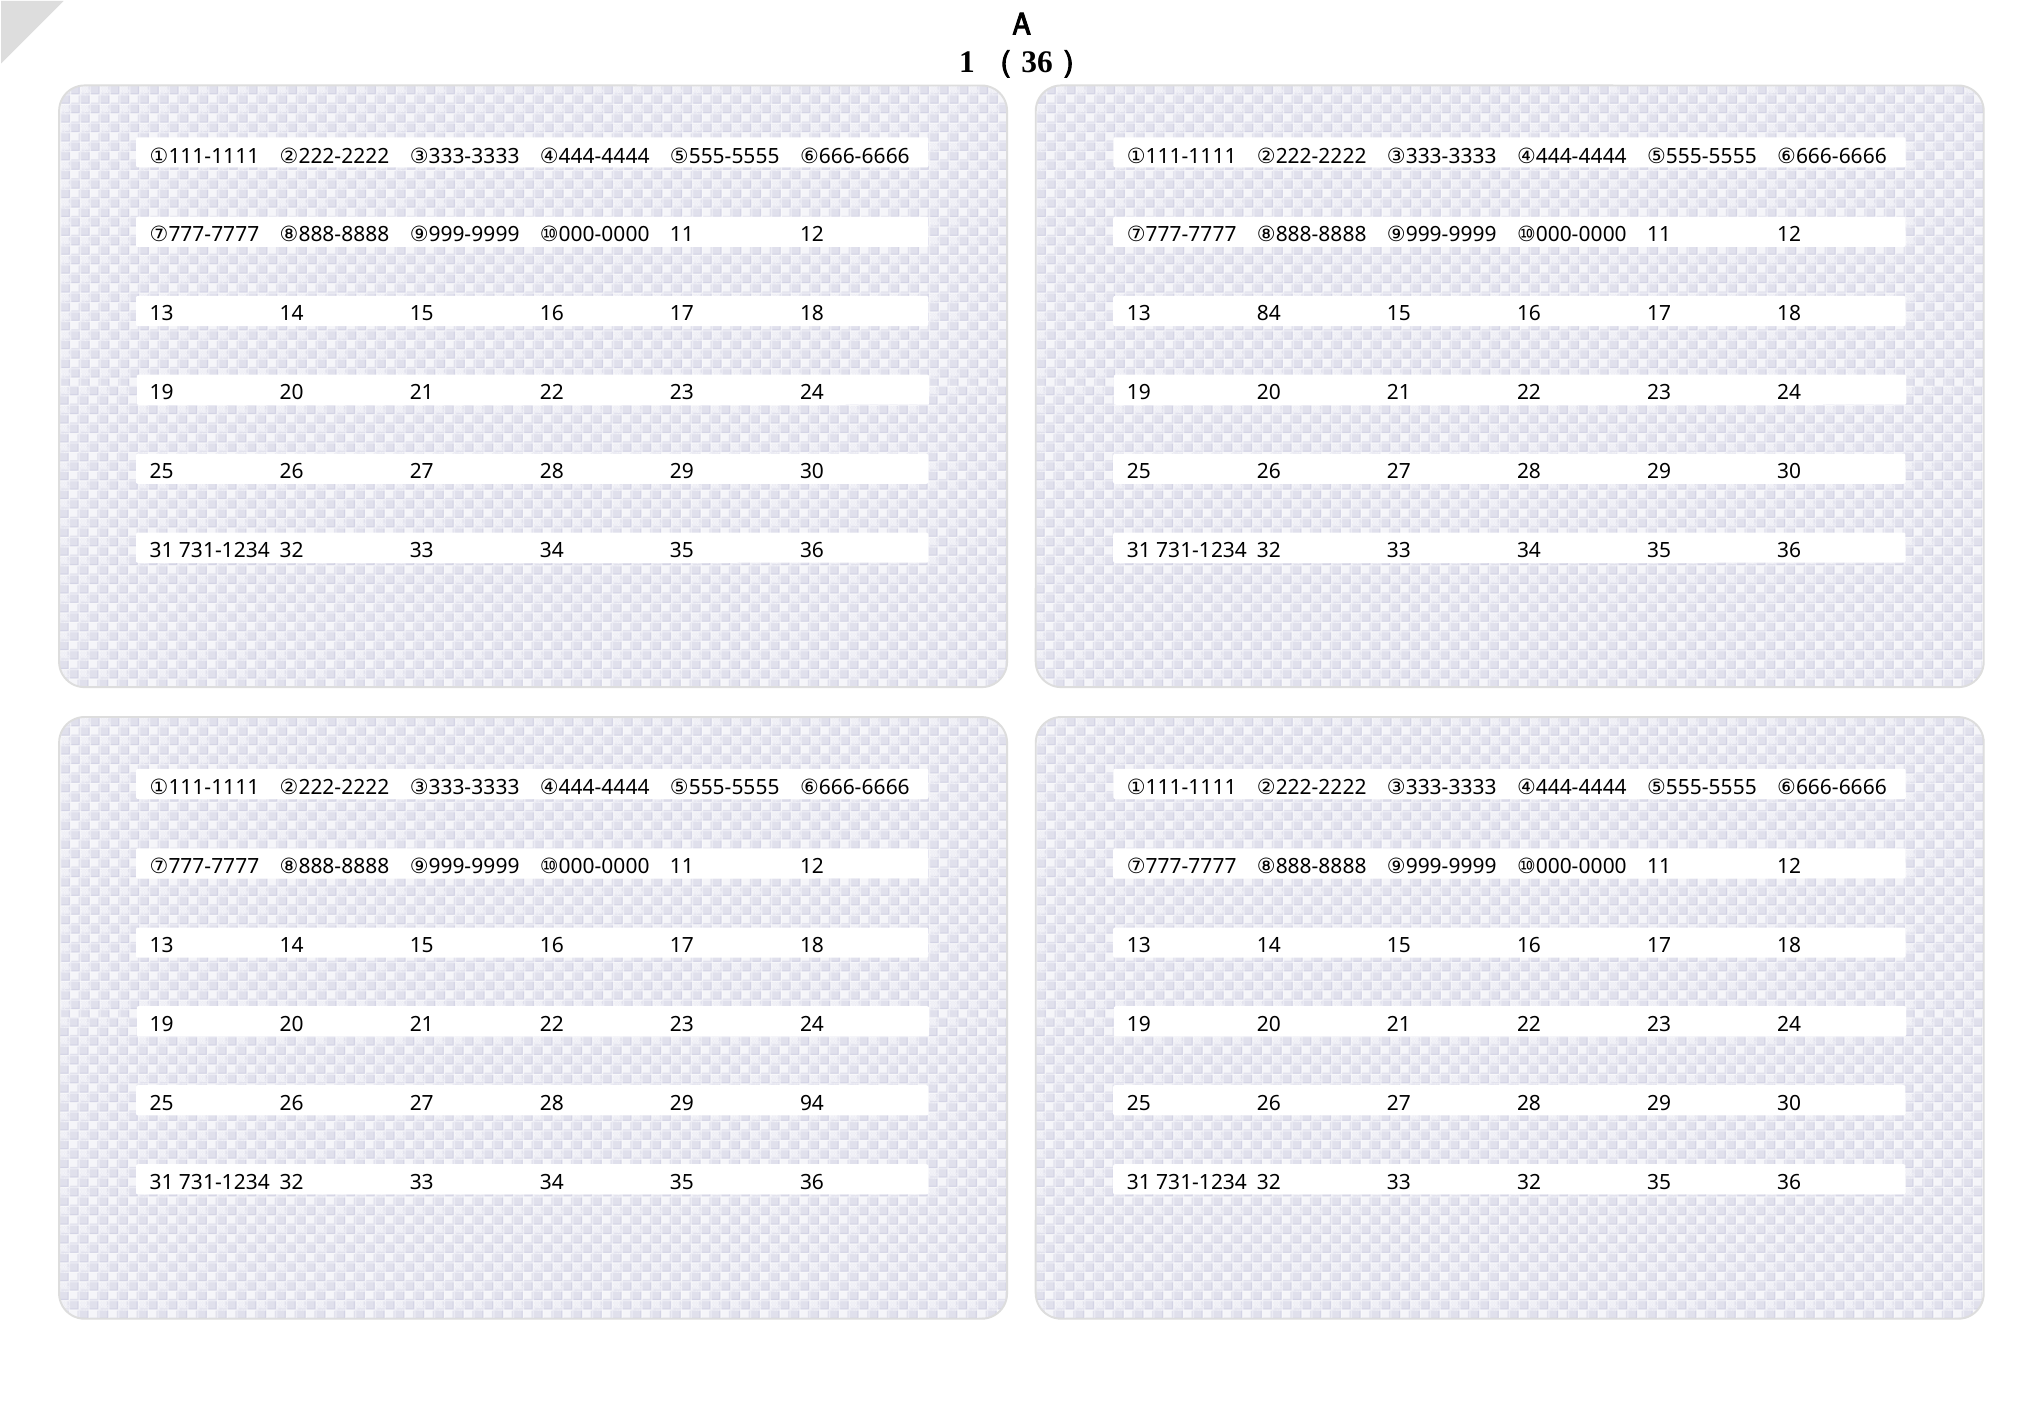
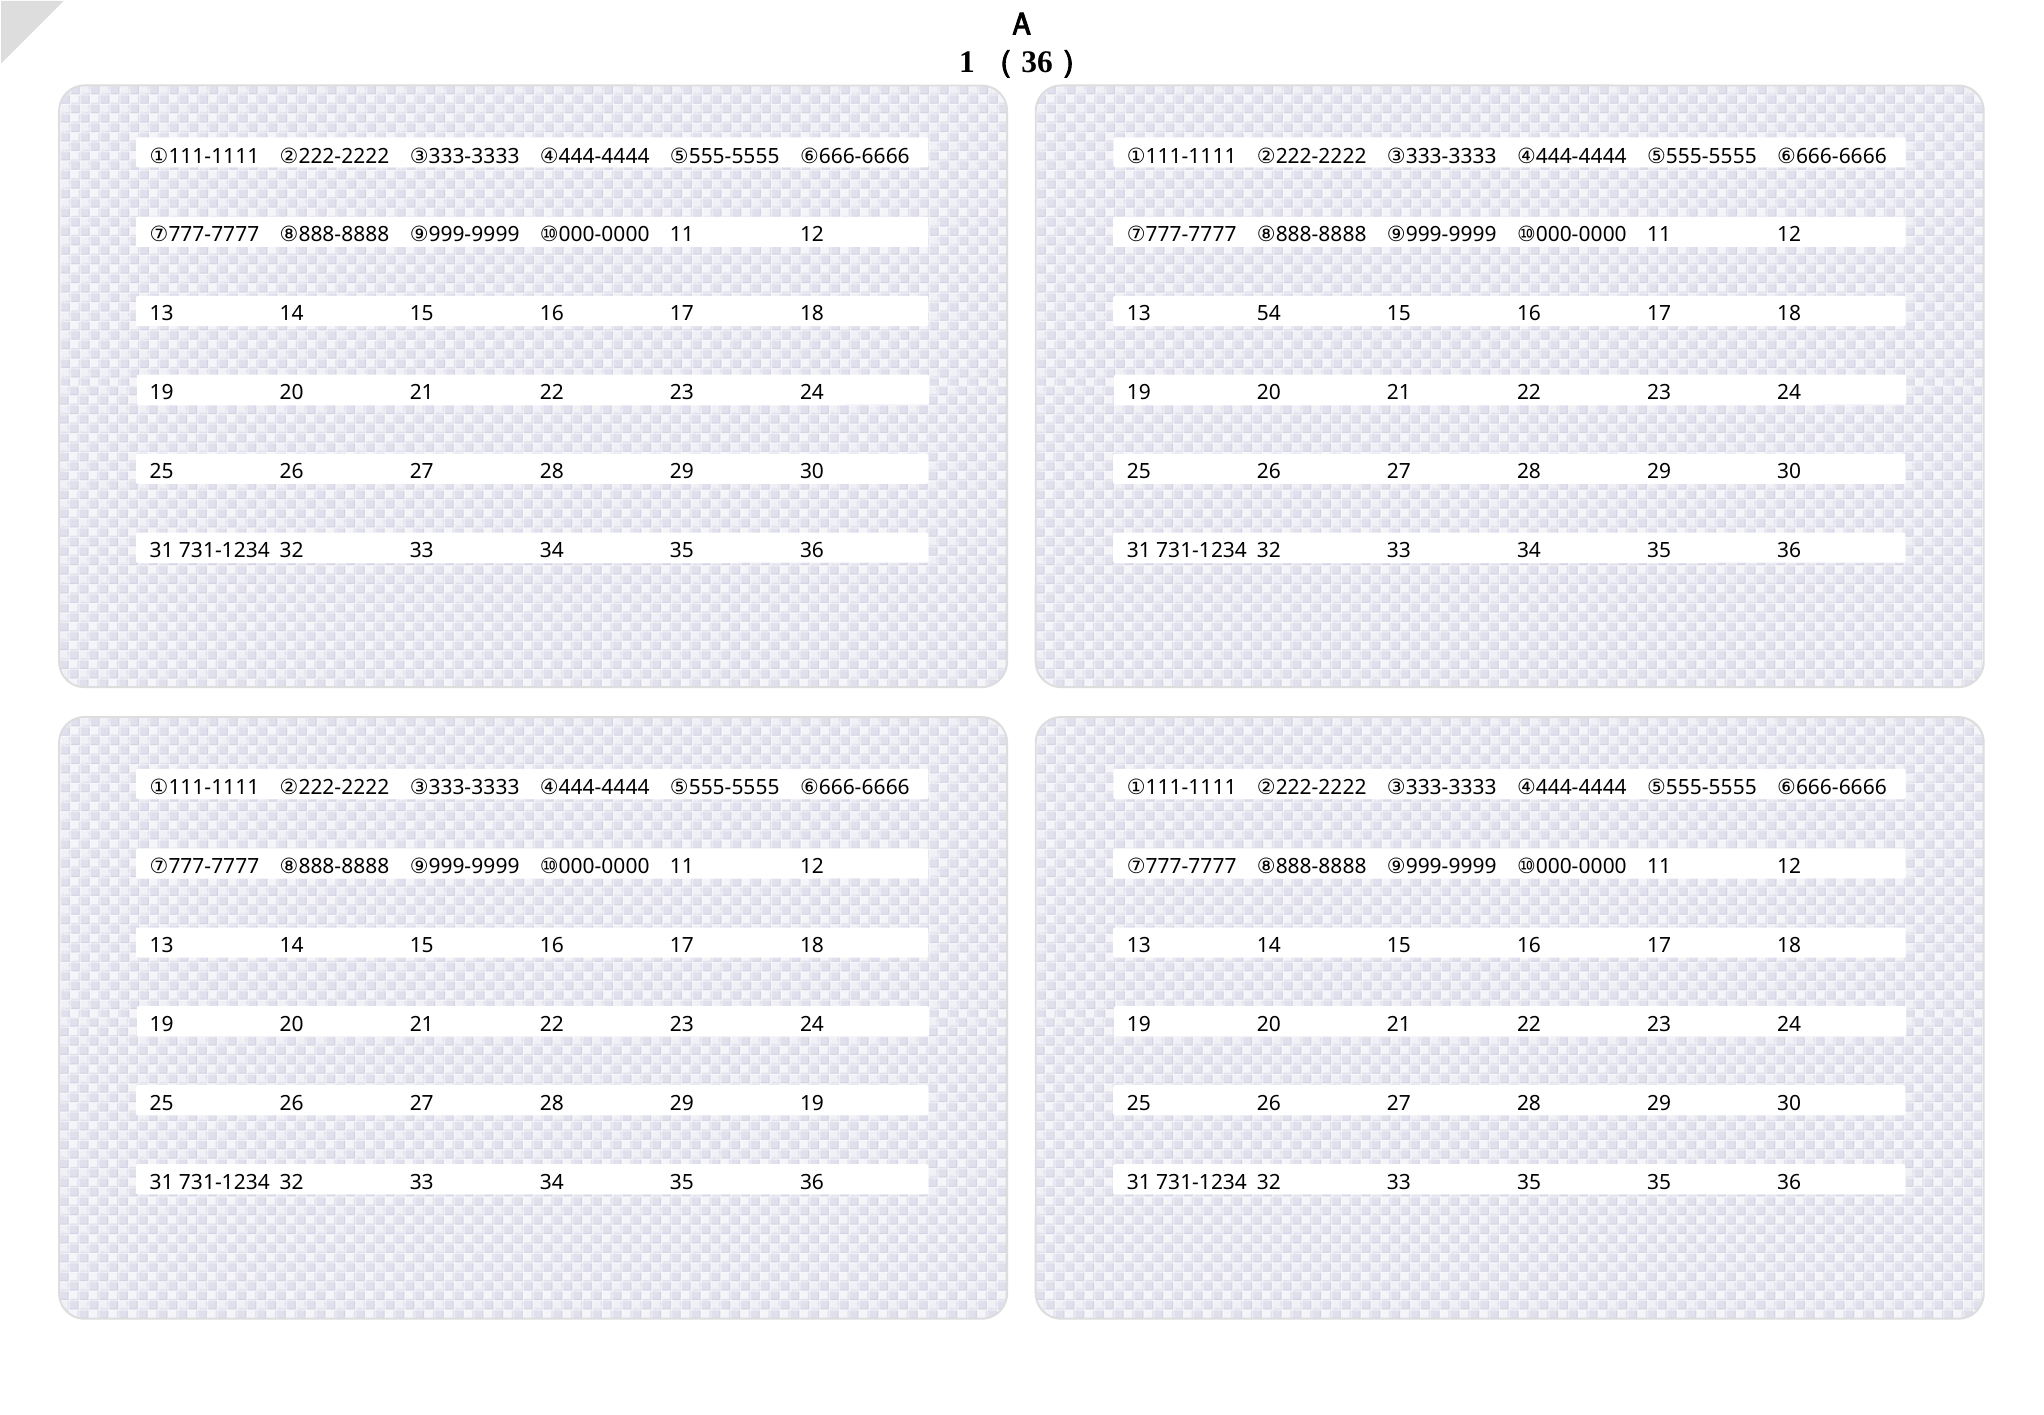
84: 84 -> 54
29 94: 94 -> 19
33 32: 32 -> 35
